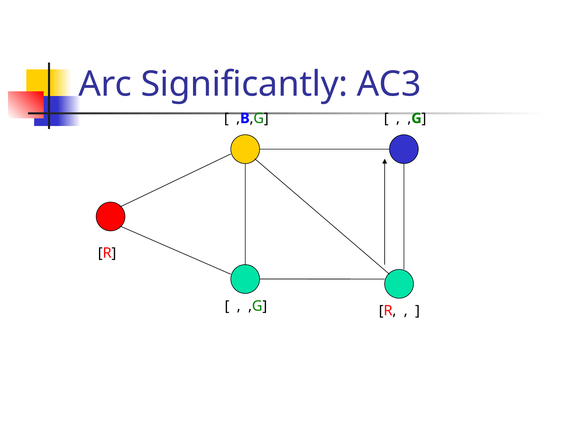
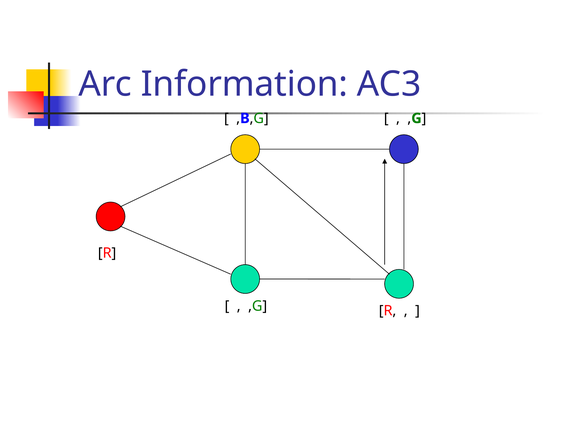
Significantly: Significantly -> Information
